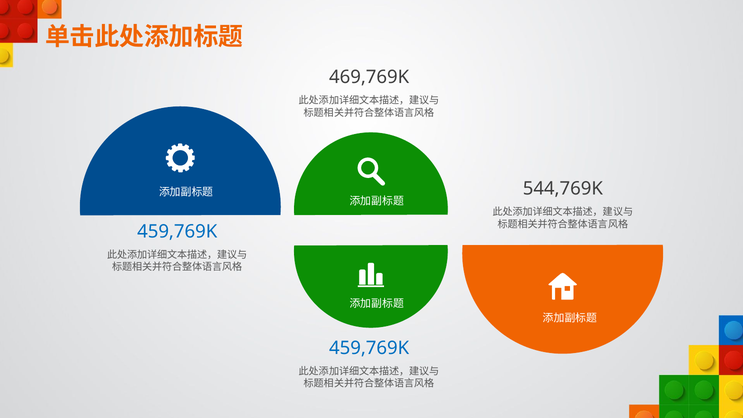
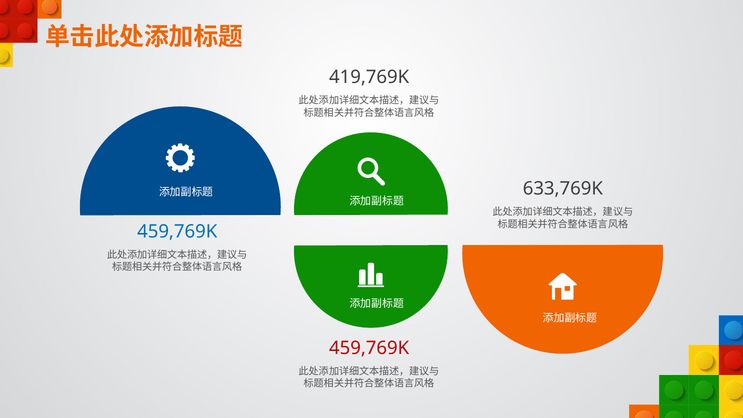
469,769K: 469,769K -> 419,769K
544,769K: 544,769K -> 633,769K
459,769K at (369, 348) colour: blue -> red
